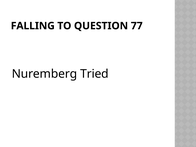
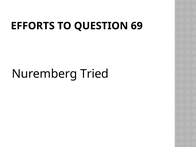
FALLING: FALLING -> EFFORTS
77: 77 -> 69
